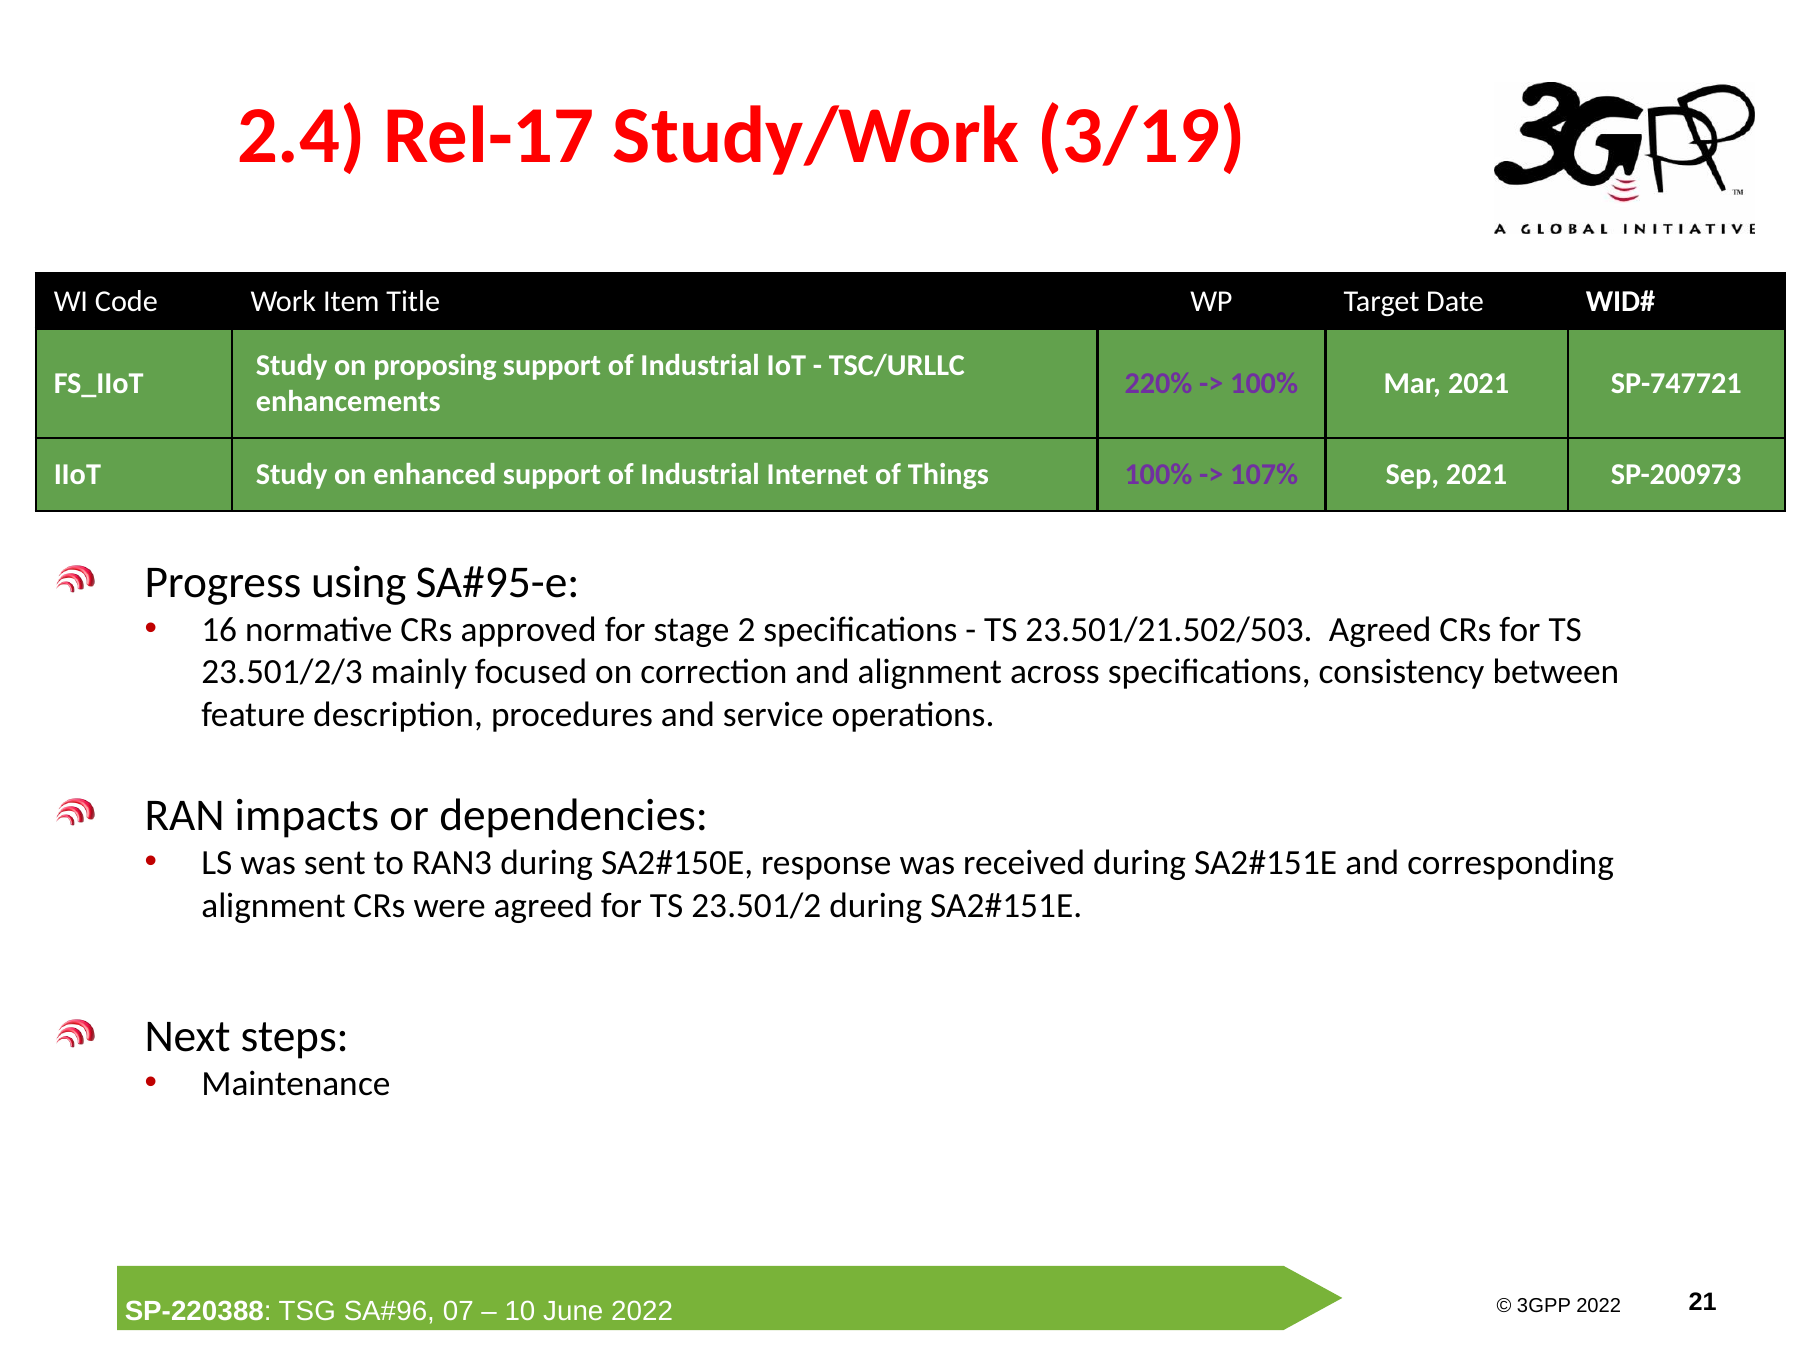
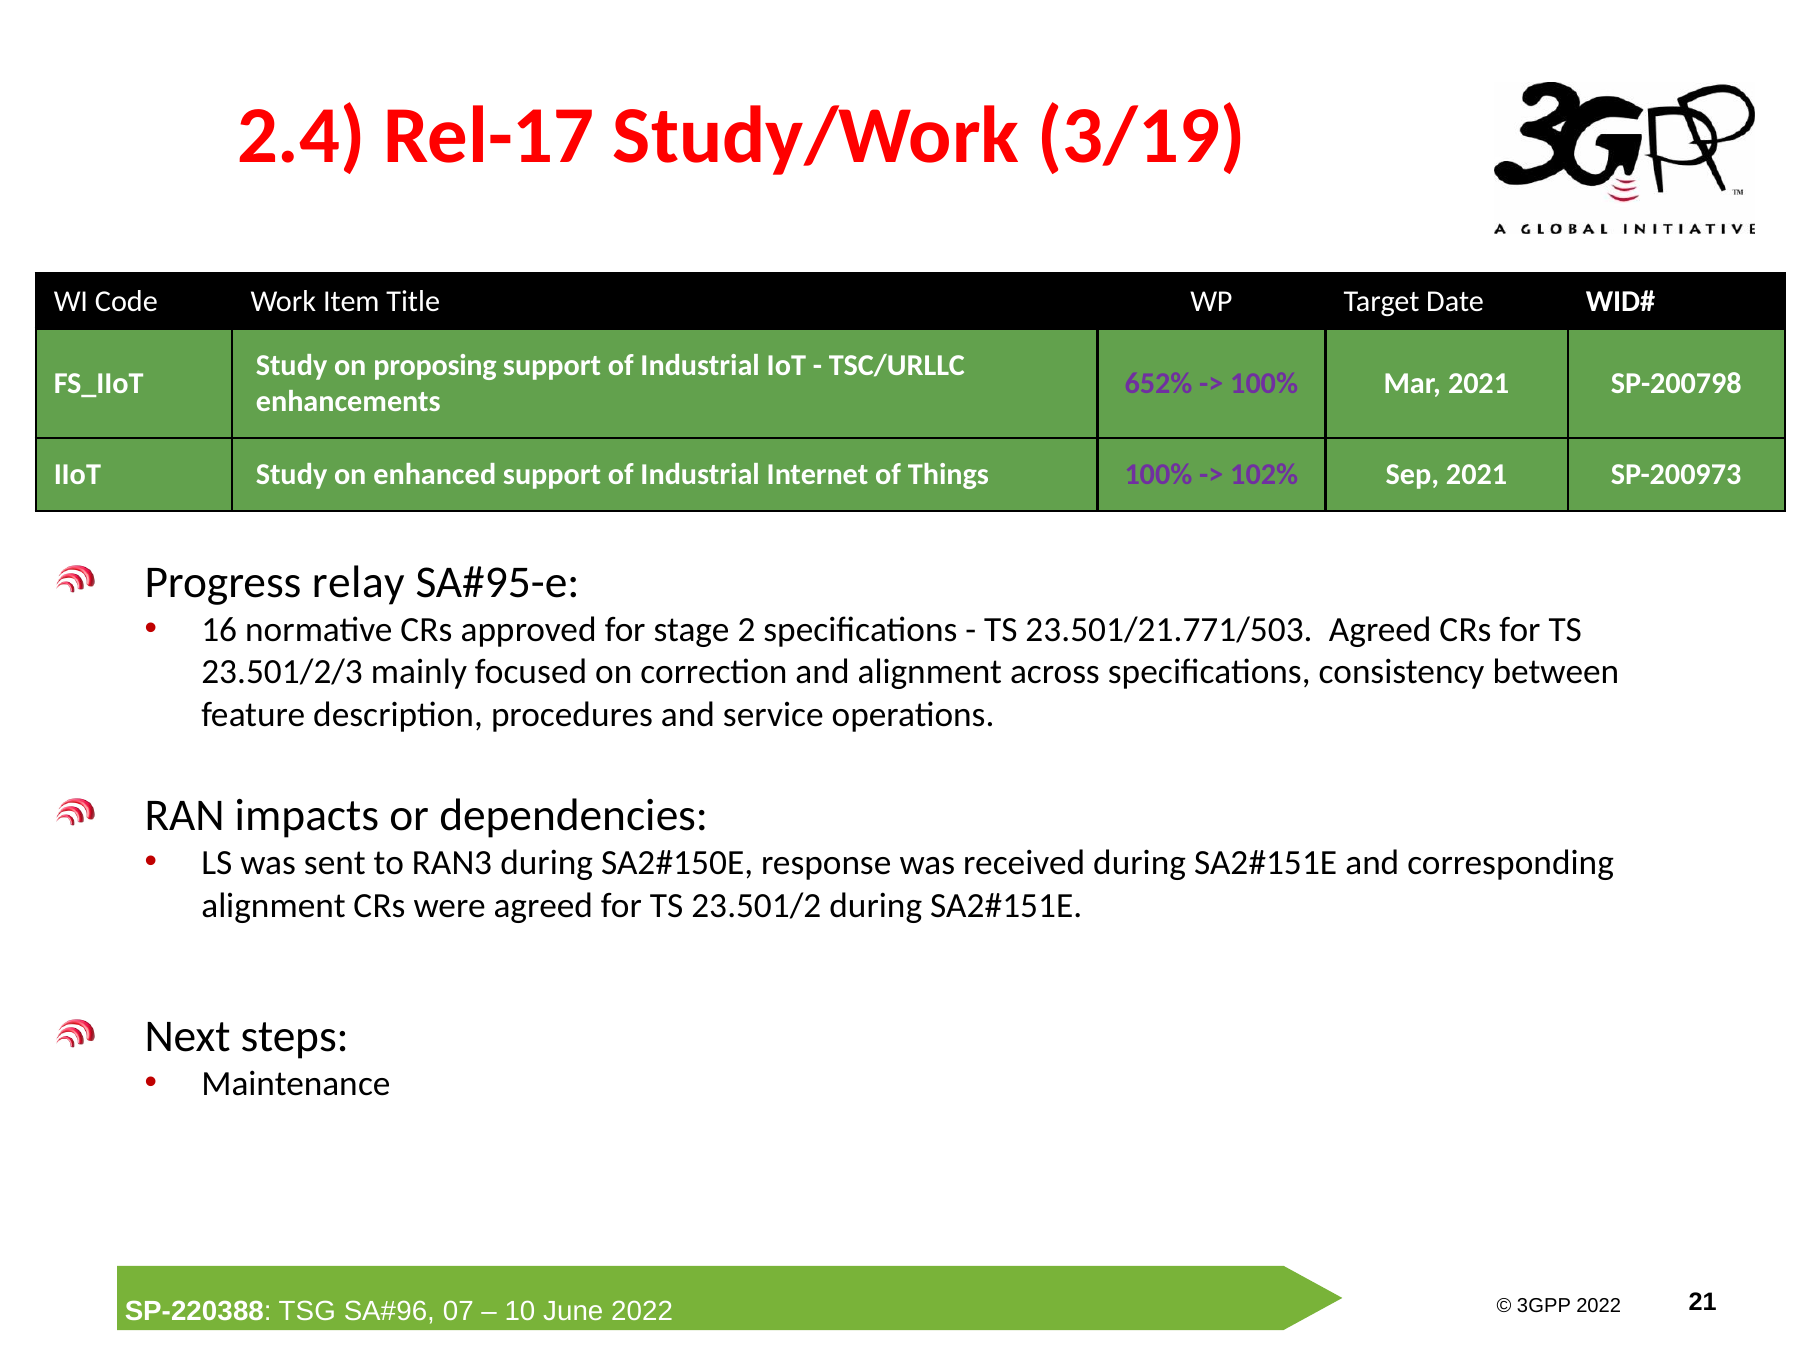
220%: 220% -> 652%
SP-747721: SP-747721 -> SP-200798
107%: 107% -> 102%
using: using -> relay
23.501/21.502/503: 23.501/21.502/503 -> 23.501/21.771/503
